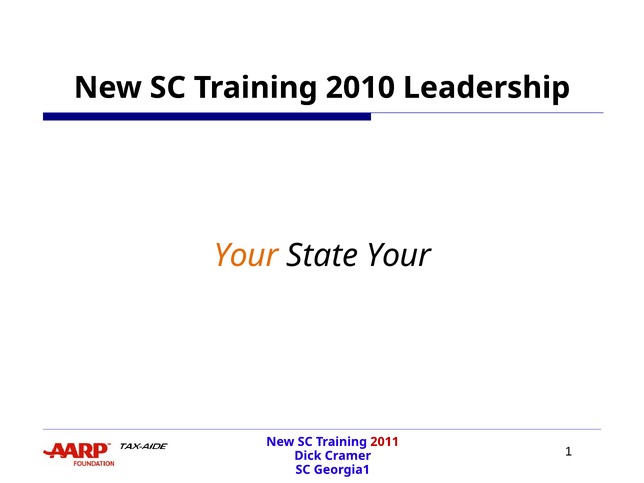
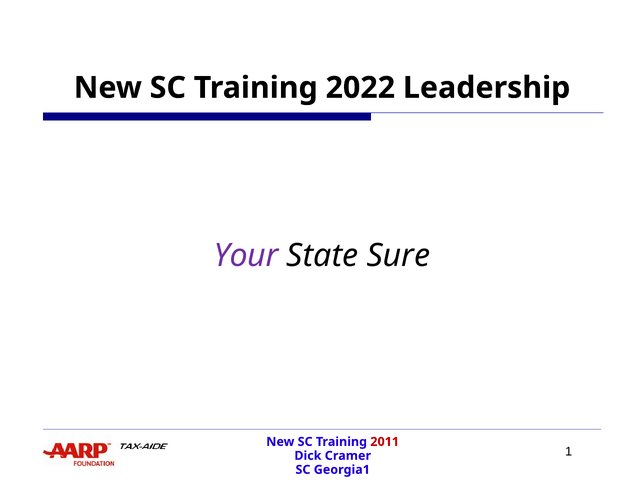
2010: 2010 -> 2022
Your at (246, 256) colour: orange -> purple
State Your: Your -> Sure
